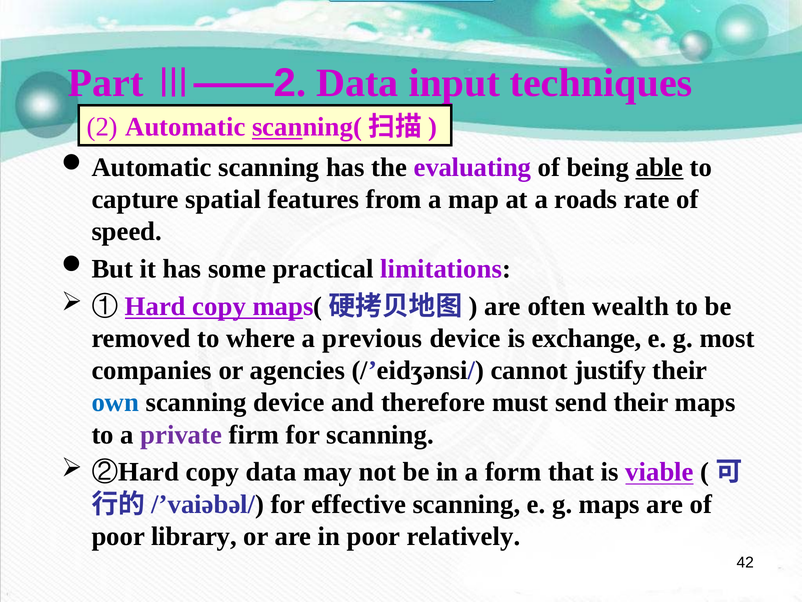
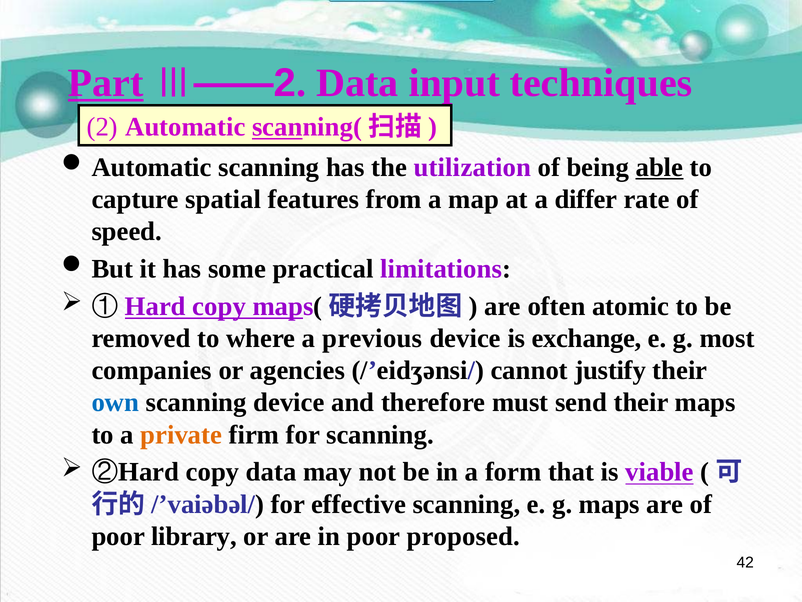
Part underline: none -> present
evaluating: evaluating -> utilization
roads: roads -> differ
wealth: wealth -> atomic
private colour: purple -> orange
relatively: relatively -> proposed
